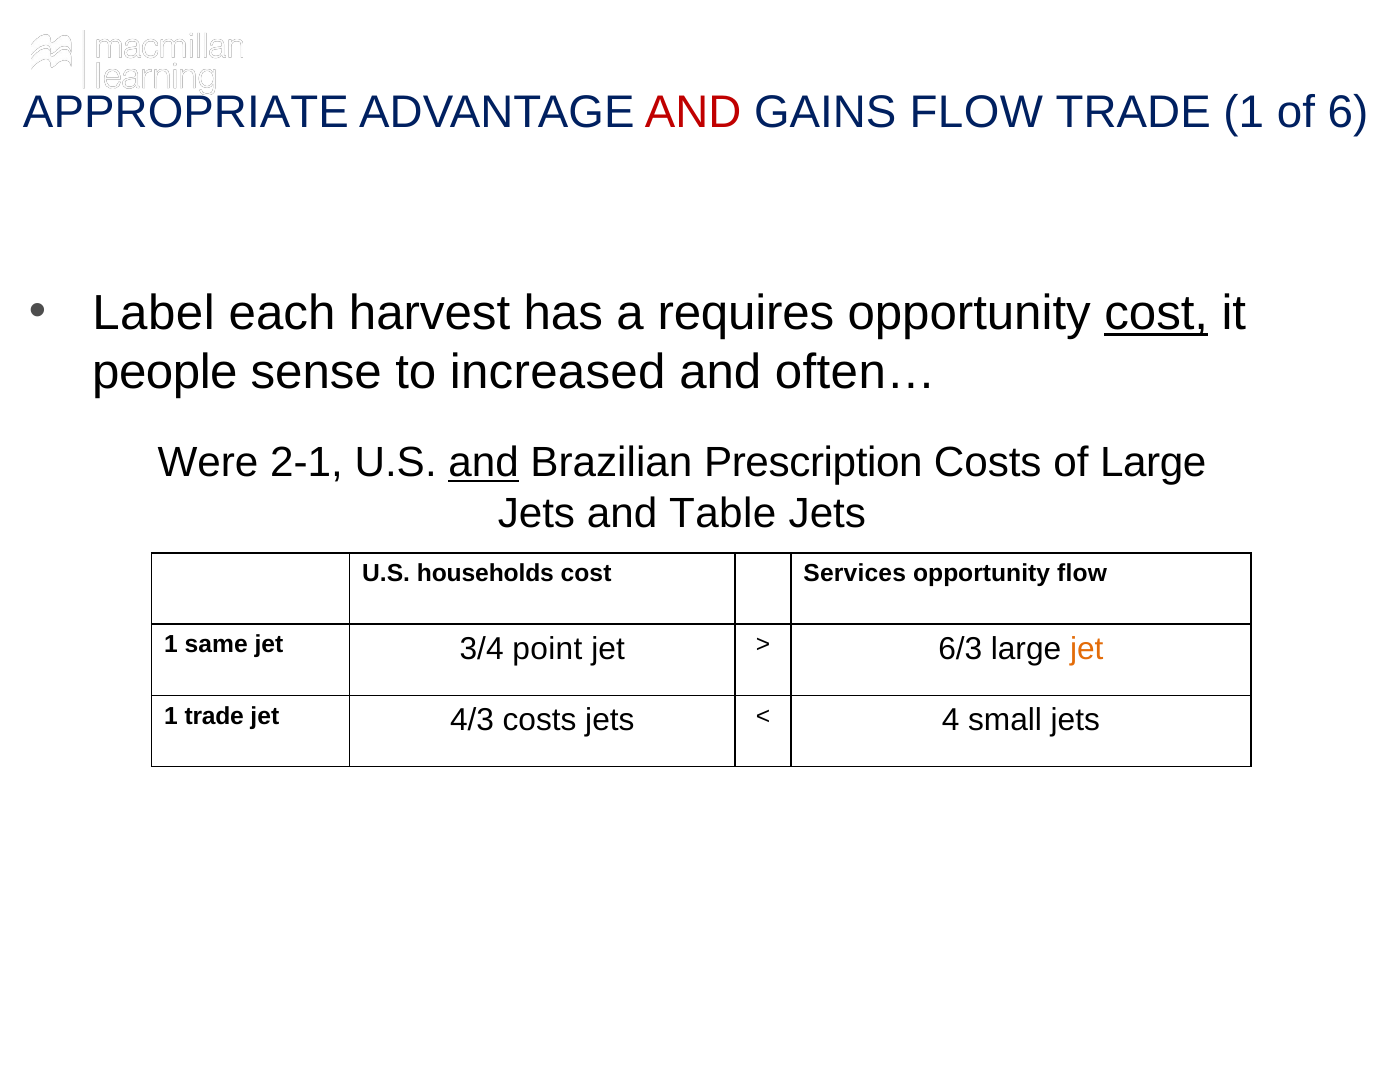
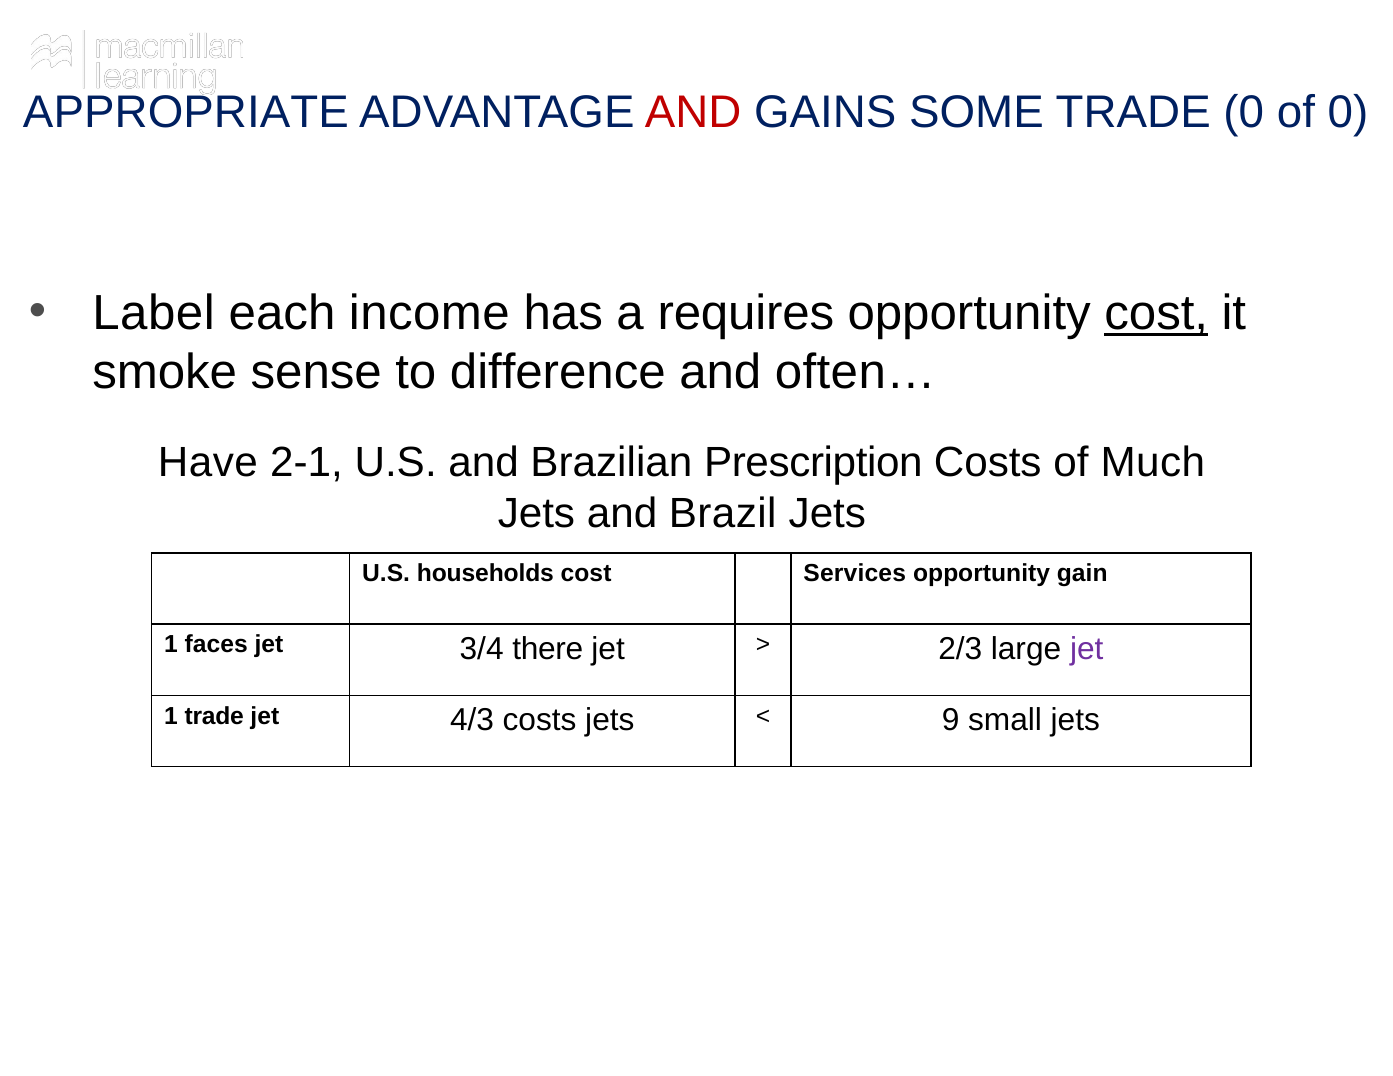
GAINS FLOW: FLOW -> SOME
TRADE 1: 1 -> 0
of 6: 6 -> 0
harvest: harvest -> income
people: people -> smoke
increased: increased -> difference
Were: Were -> Have
and at (484, 463) underline: present -> none
of Large: Large -> Much
Table: Table -> Brazil
opportunity flow: flow -> gain
same: same -> faces
point: point -> there
6/3: 6/3 -> 2/3
jet at (1087, 649) colour: orange -> purple
4: 4 -> 9
